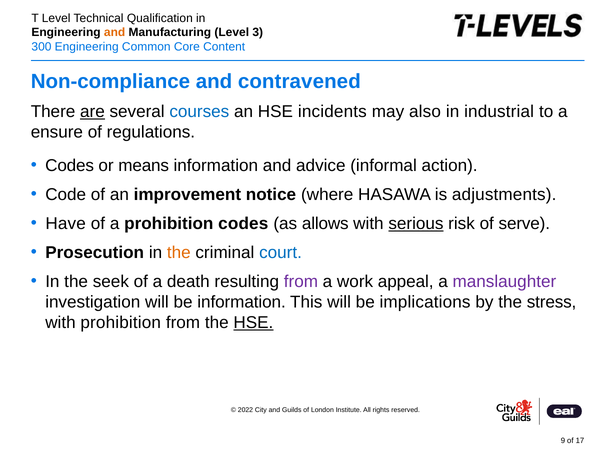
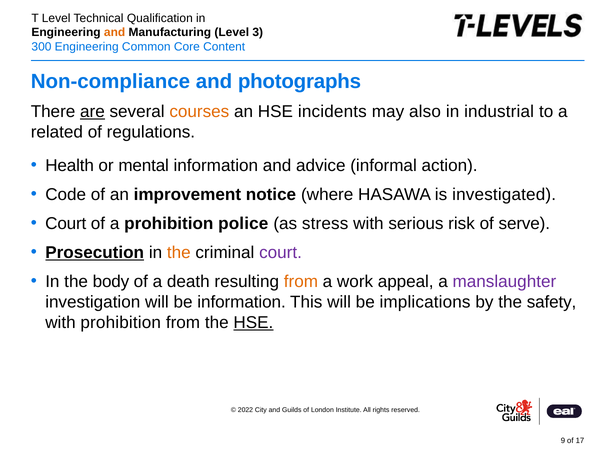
contravened: contravened -> photographs
courses colour: blue -> orange
ensure: ensure -> related
Codes at (70, 166): Codes -> Health
means: means -> mental
adjustments: adjustments -> investigated
Have at (66, 224): Have -> Court
prohibition codes: codes -> police
allows: allows -> stress
serious underline: present -> none
Prosecution underline: none -> present
court at (281, 253) colour: blue -> purple
seek: seek -> body
from at (301, 282) colour: purple -> orange
stress: stress -> safety
